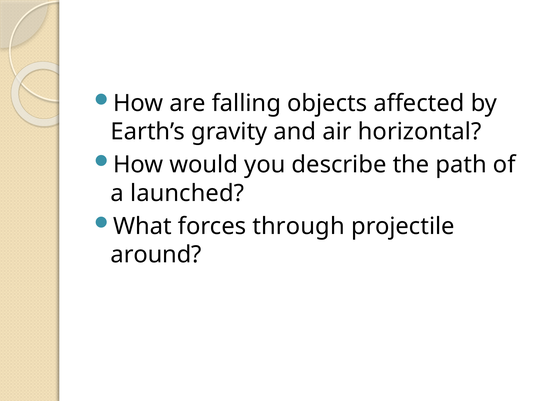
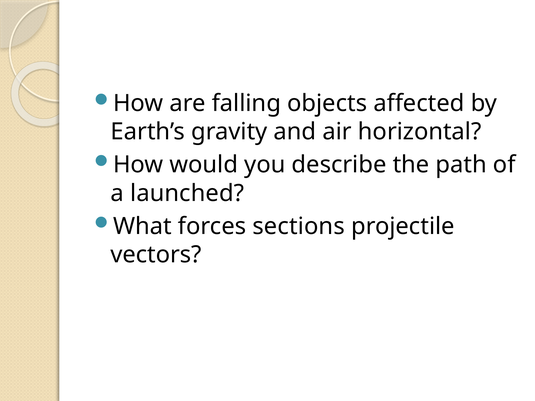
through: through -> sections
around: around -> vectors
